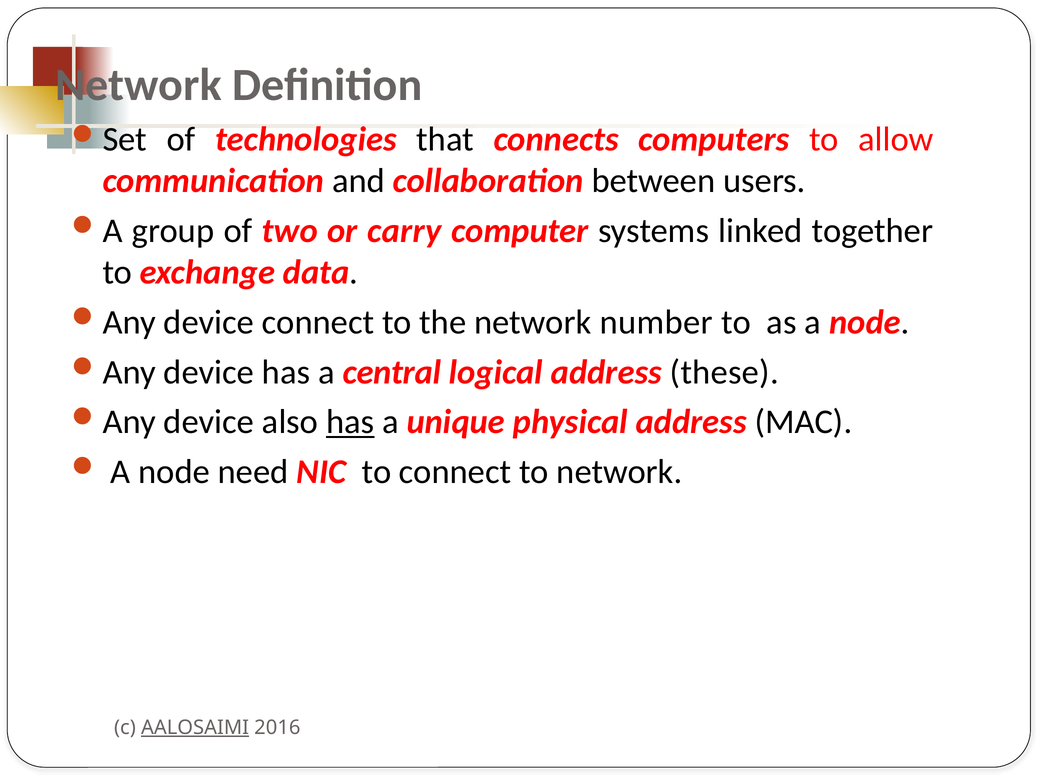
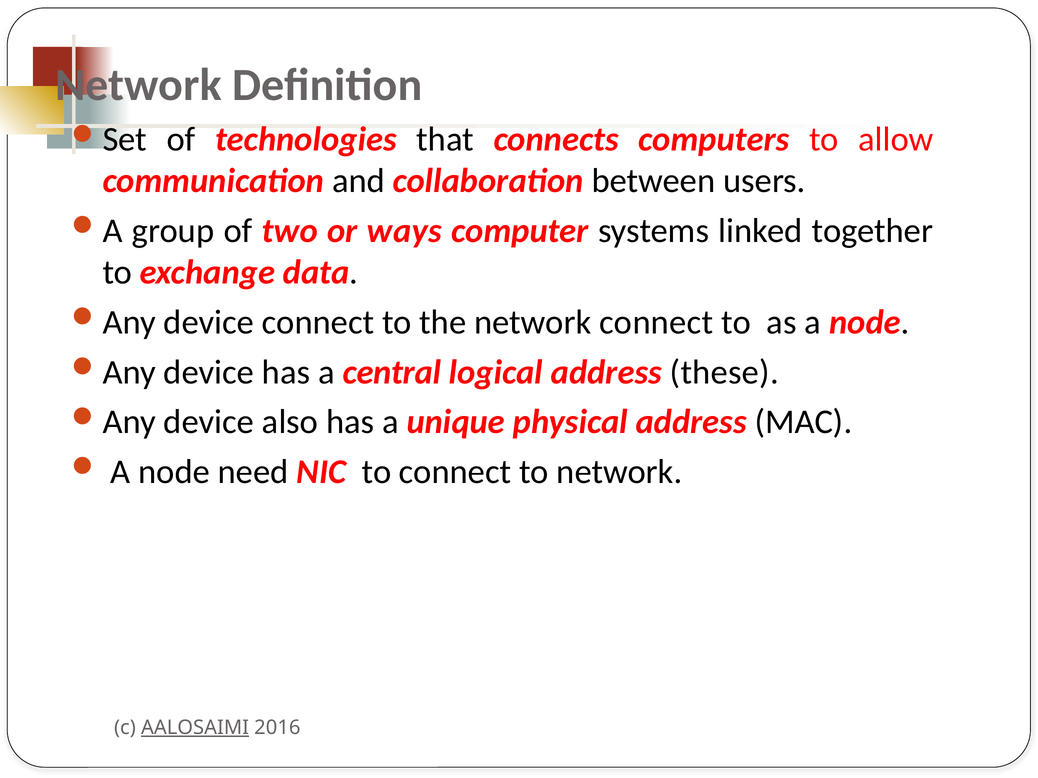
carry: carry -> ways
network number: number -> connect
has at (350, 422) underline: present -> none
